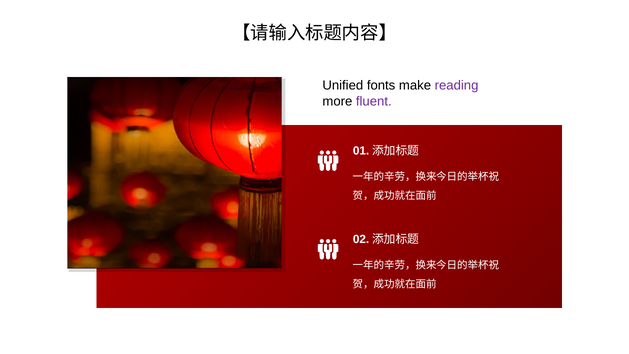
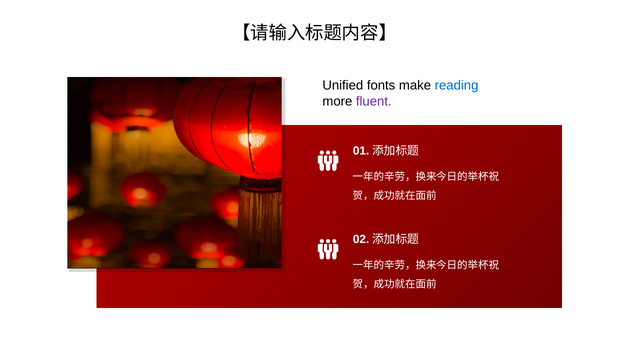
reading colour: purple -> blue
